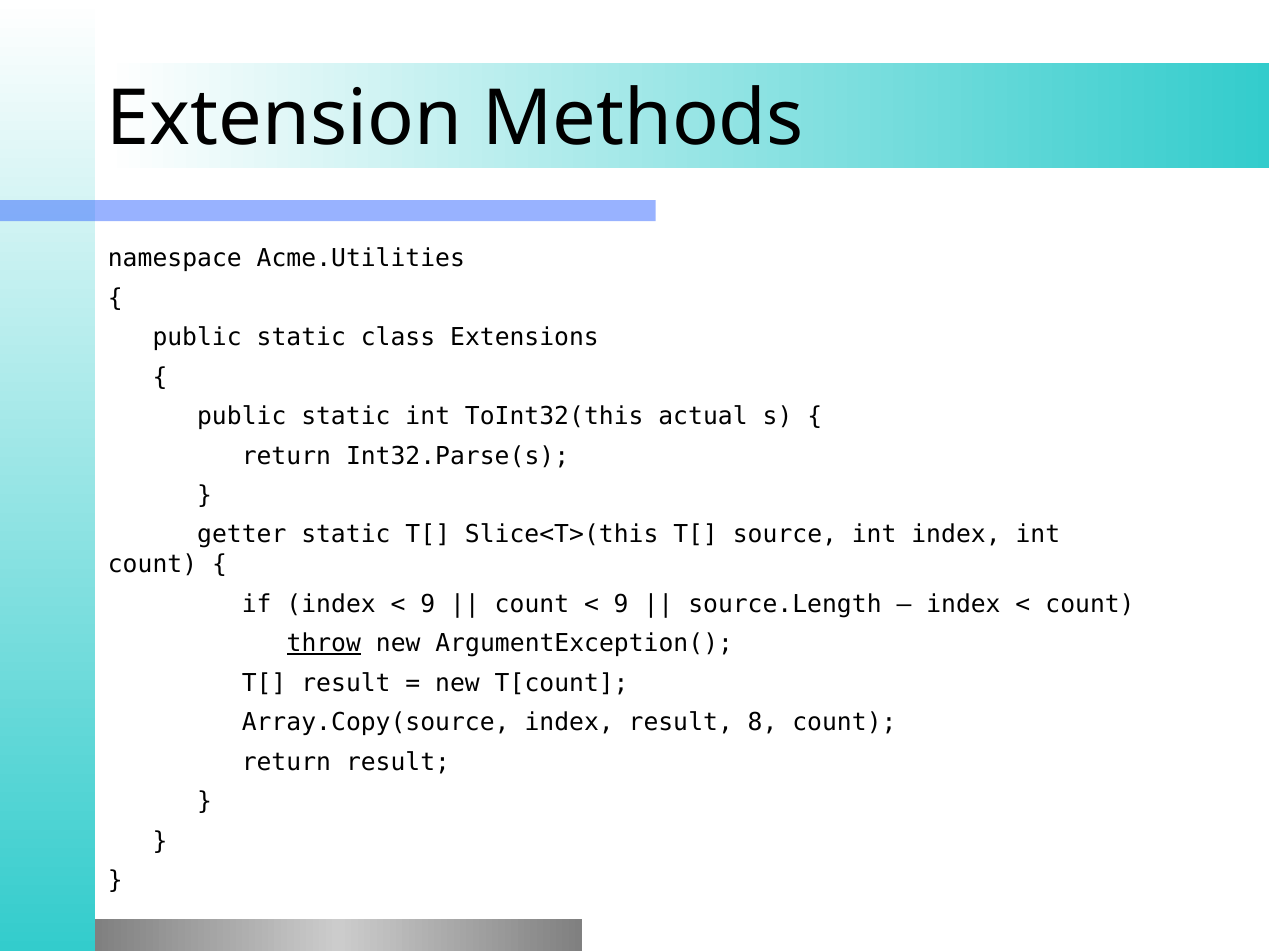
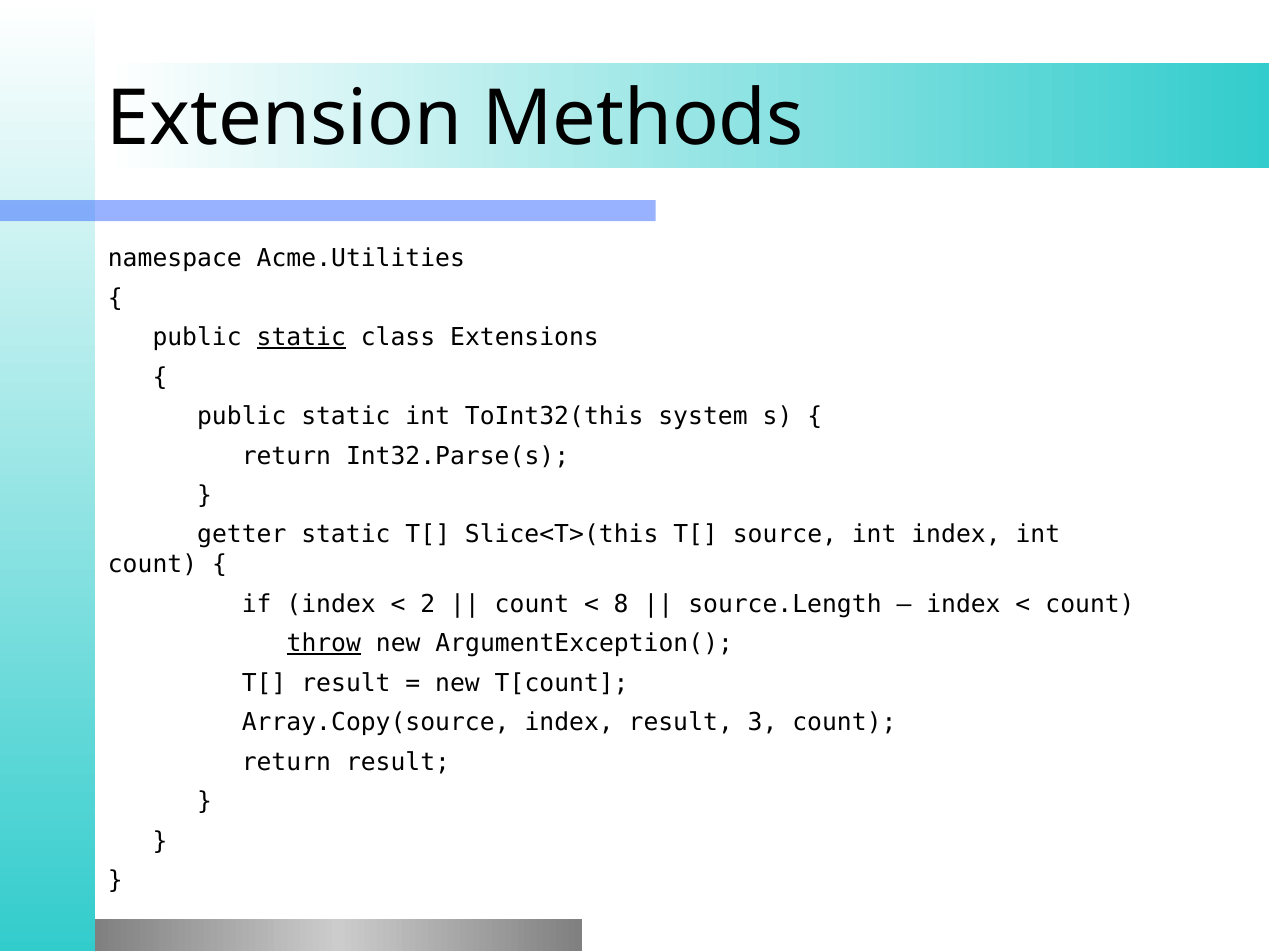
static at (301, 338) underline: none -> present
actual: actual -> system
9 at (428, 604): 9 -> 2
9 at (621, 604): 9 -> 8
8: 8 -> 3
